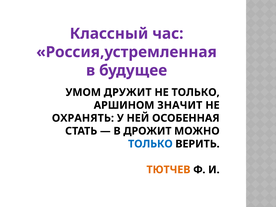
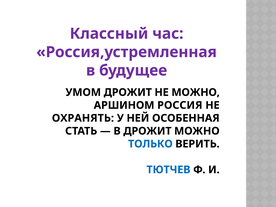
УМОМ ДРУЖИТ: ДРУЖИТ -> ДРОЖИТ
НЕ ТОЛЬКО: ТОЛЬКО -> МОЖНО
ЗНАЧИТ: ЗНАЧИТ -> РОССИЯ
ТЮТЧЕВ colour: orange -> blue
